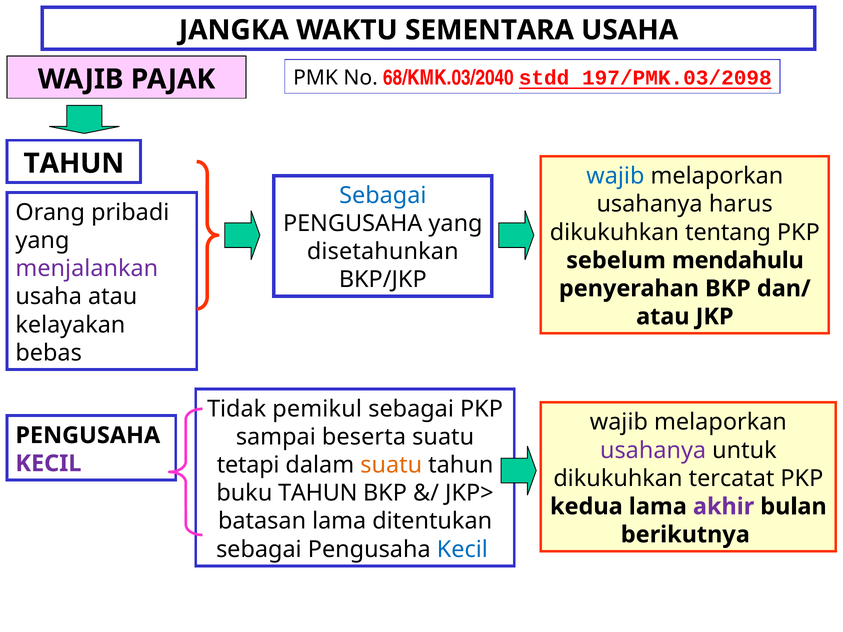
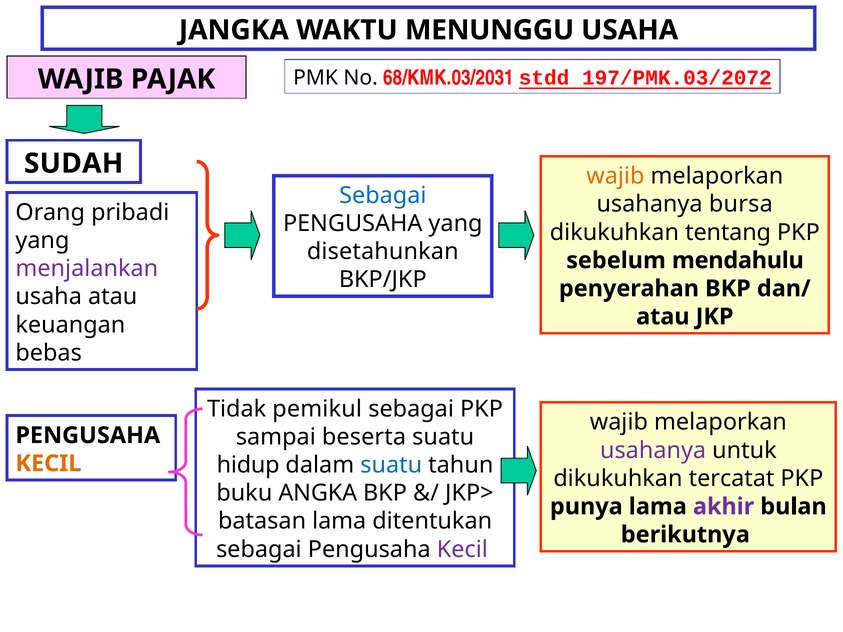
SEMENTARA: SEMENTARA -> MENUNGGU
68/KMK.03/2040: 68/KMK.03/2040 -> 68/KMK.03/2031
197/PMK.03/2098: 197/PMK.03/2098 -> 197/PMK.03/2072
TAHUN at (74, 164): TAHUN -> SUDAH
wajib at (615, 176) colour: blue -> orange
harus: harus -> bursa
kelayakan: kelayakan -> keuangan
tetapi: tetapi -> hidup
suatu at (391, 465) colour: orange -> blue
KECIL at (48, 464) colour: purple -> orange
buku TAHUN: TAHUN -> ANGKA
kedua: kedua -> punya
Kecil at (462, 550) colour: blue -> purple
